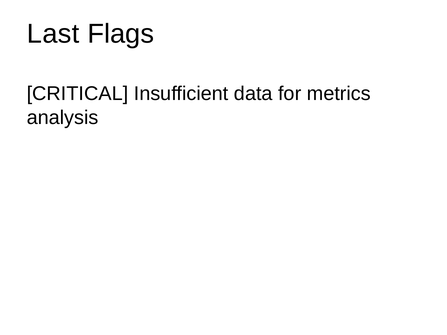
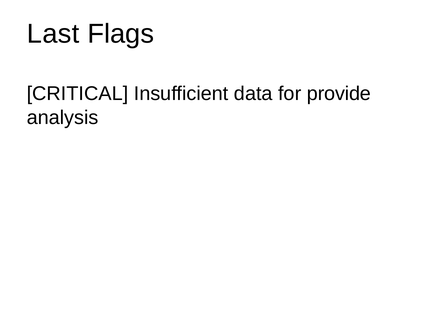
metrics: metrics -> provide
